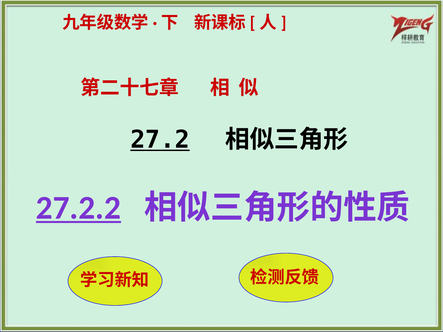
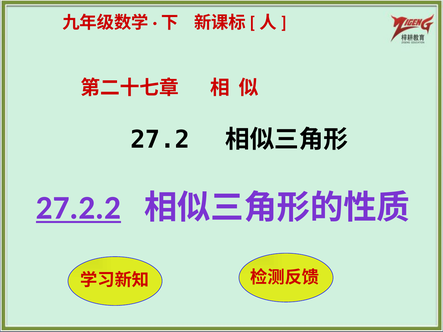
27.2 underline: present -> none
